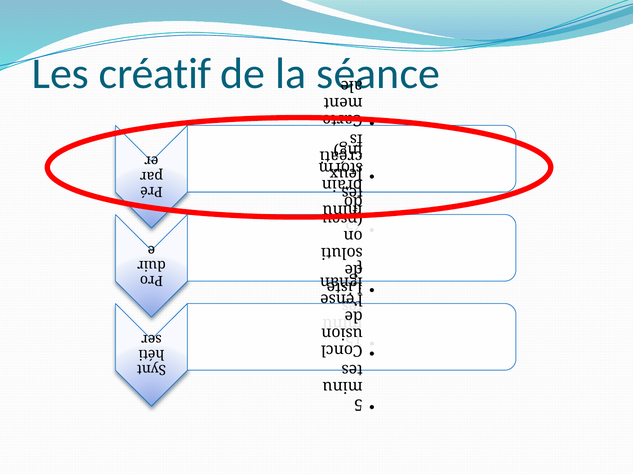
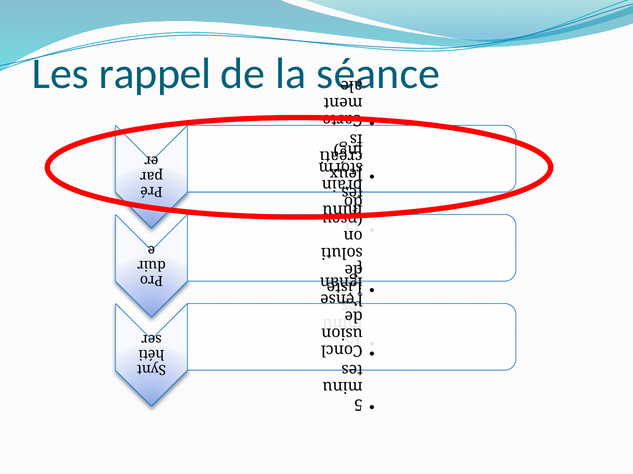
créatif: créatif -> rappel
